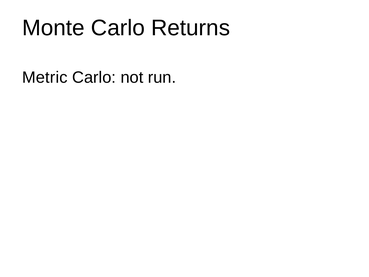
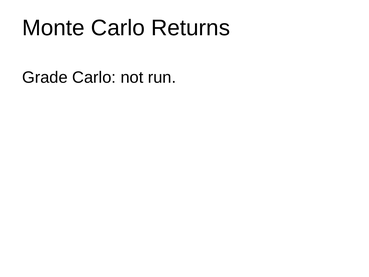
Metric: Metric -> Grade
